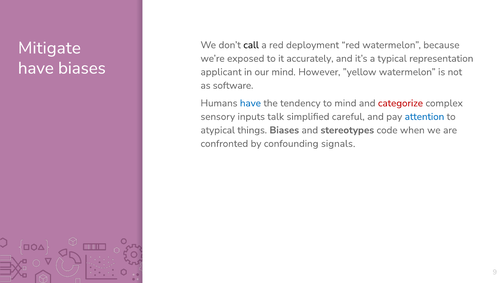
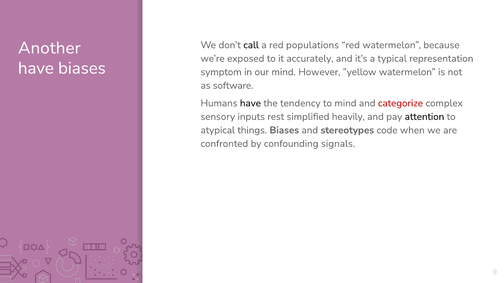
deployment: deployment -> populations
Mitigate: Mitigate -> Another
applicant: applicant -> symptom
have at (250, 103) colour: blue -> black
talk: talk -> rest
careful: careful -> heavily
attention colour: blue -> black
